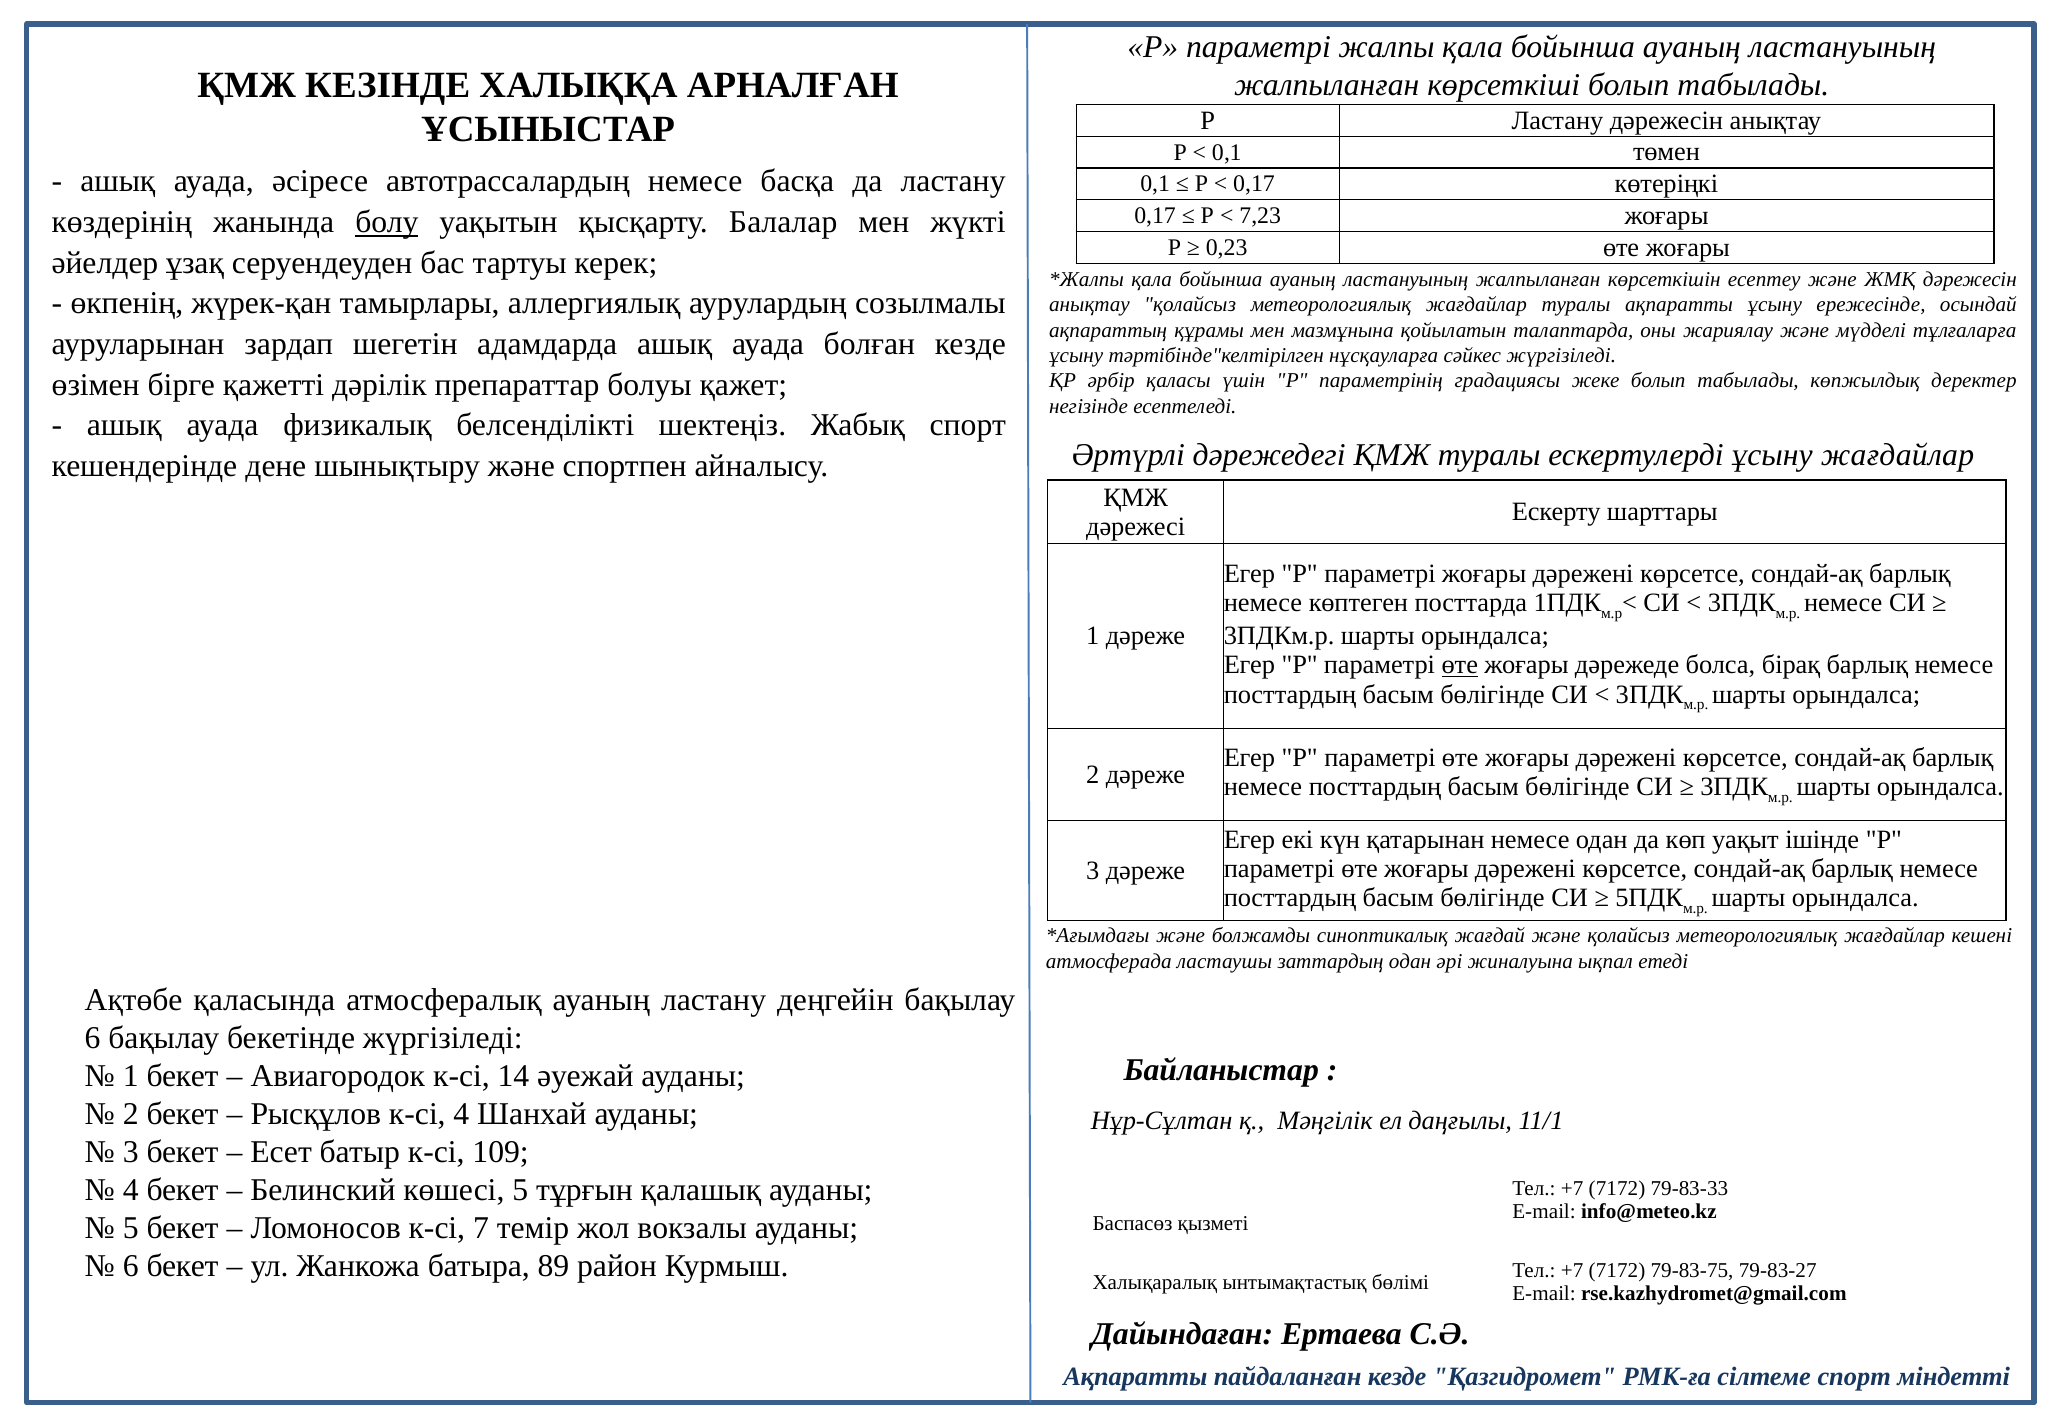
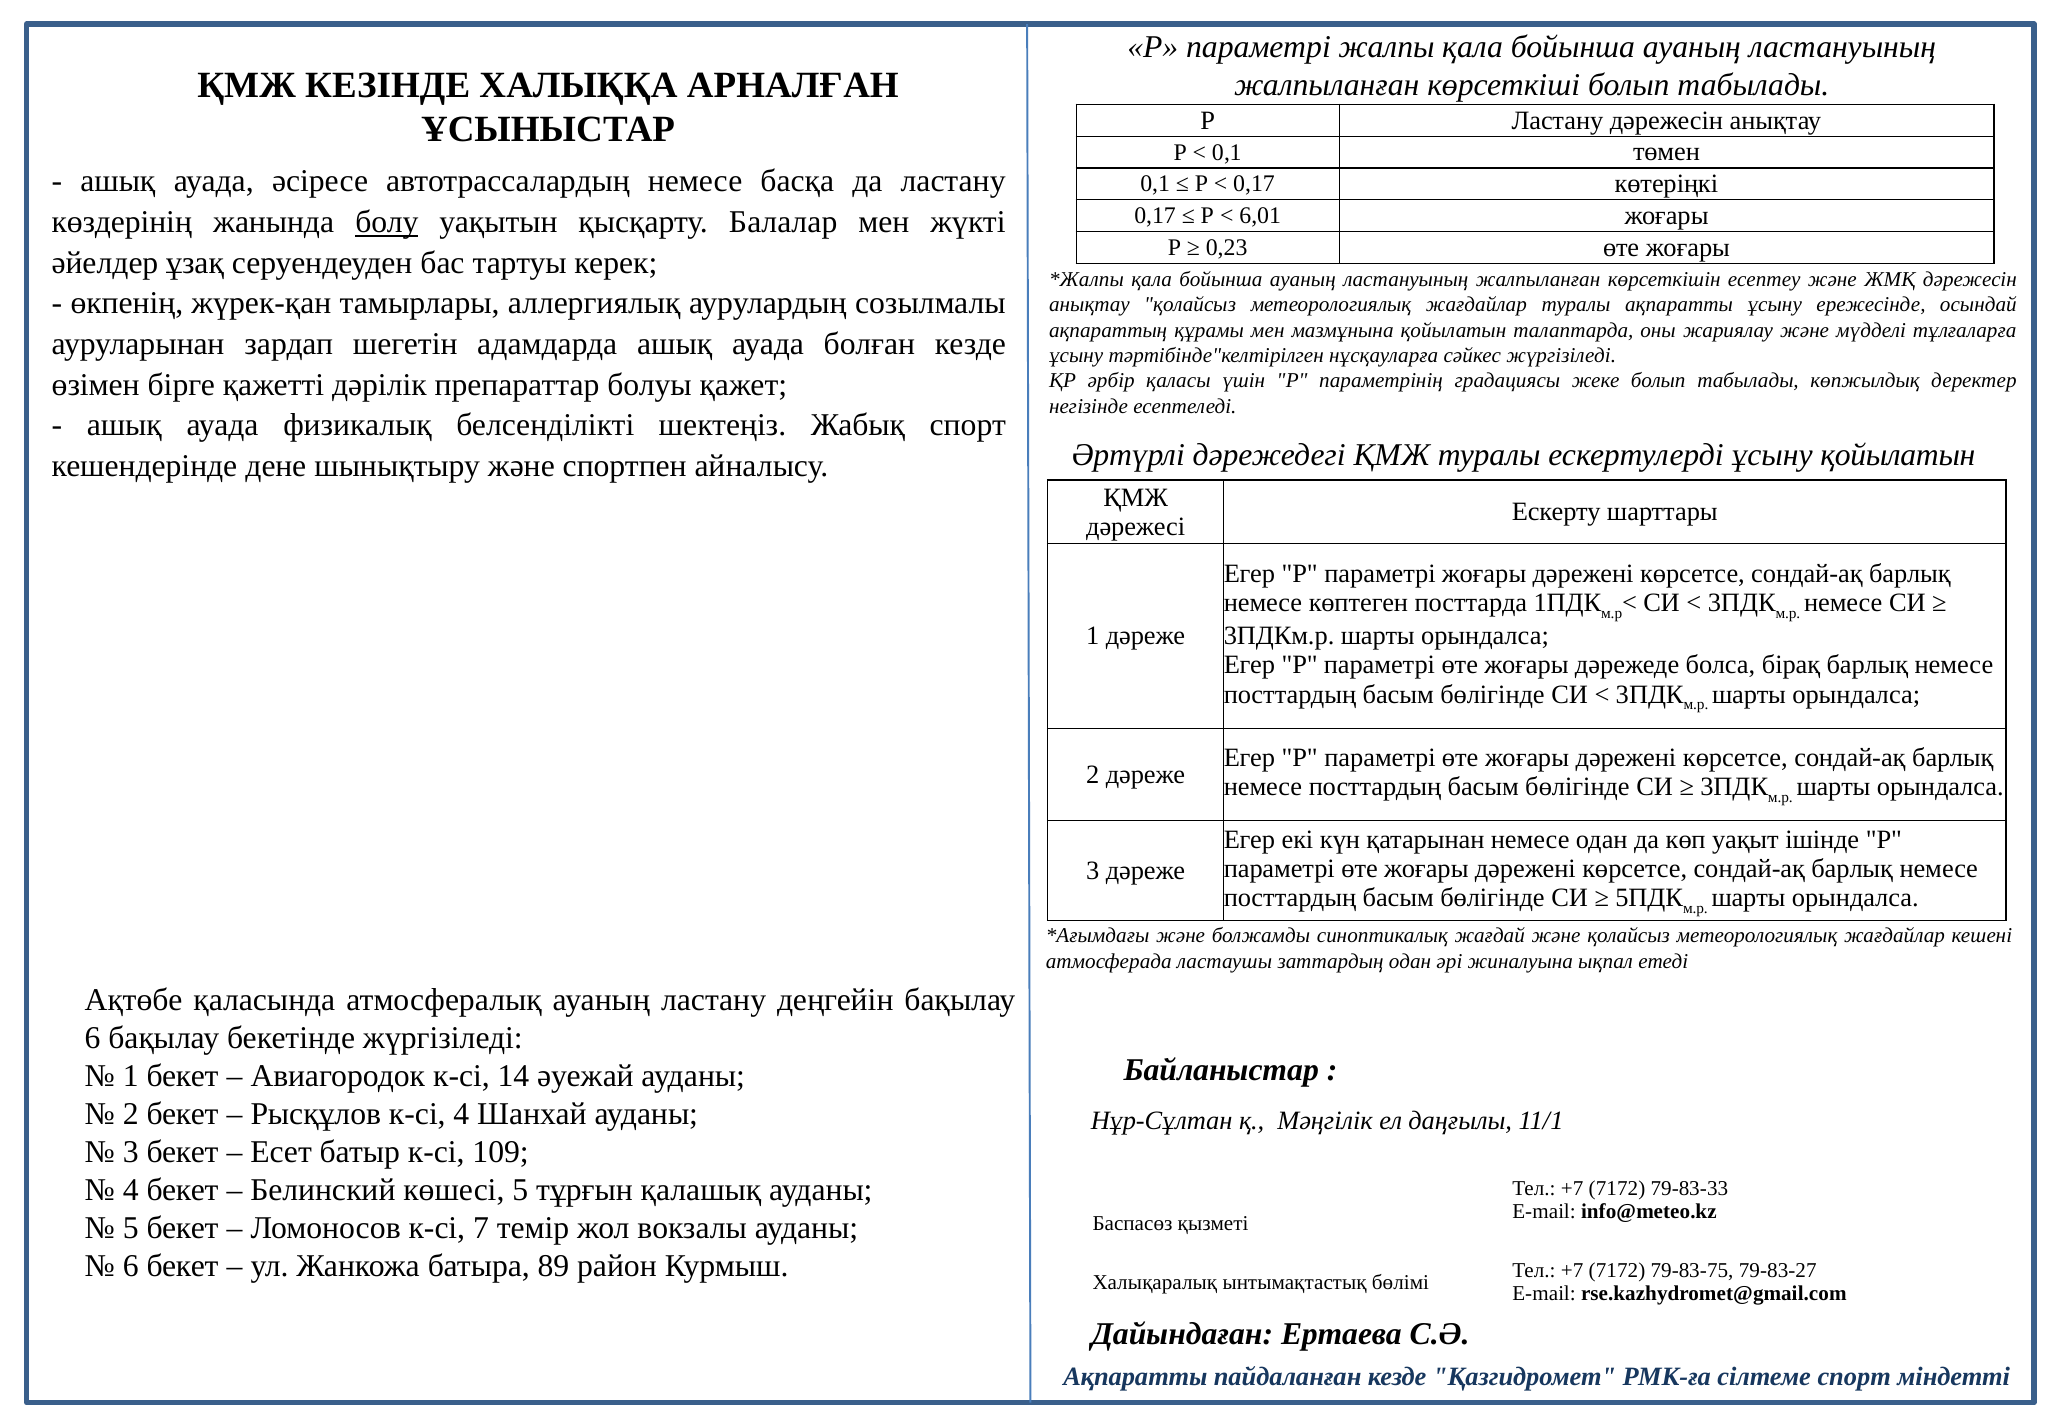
7,23: 7,23 -> 6,01
ұсыну жағдайлар: жағдайлар -> қойылатын
өте at (1460, 665) underline: present -> none
